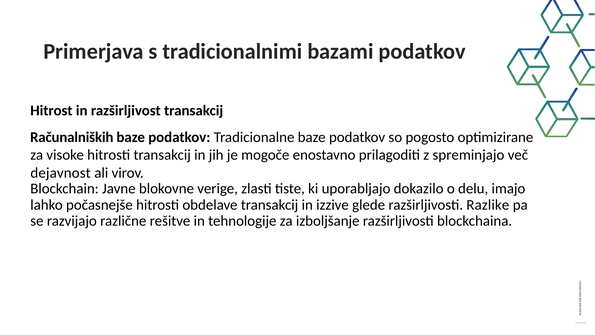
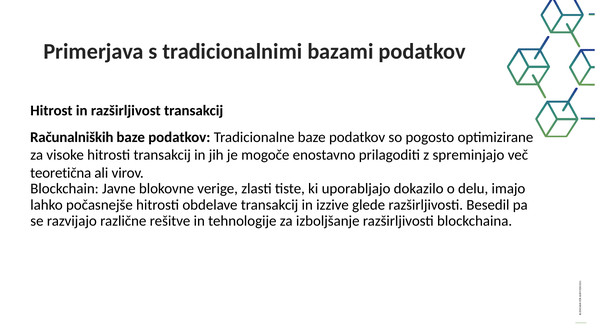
dejavnost: dejavnost -> teoretična
Razlike: Razlike -> Besedil
